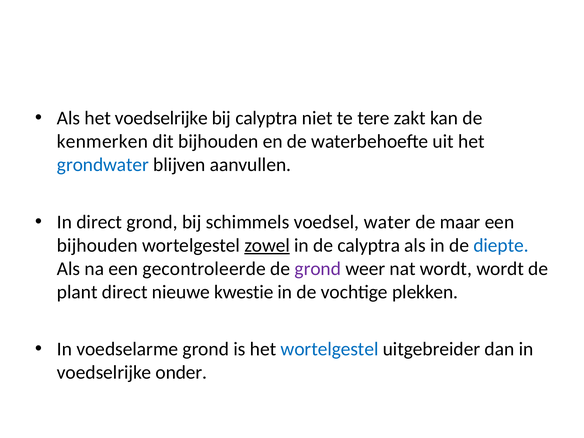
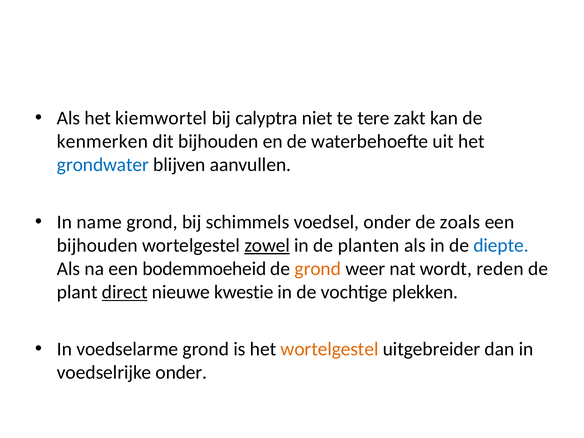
het voedselrijke: voedselrijke -> kiemwortel
In direct: direct -> name
voedsel water: water -> onder
maar: maar -> zoals
de calyptra: calyptra -> planten
gecontroleerde: gecontroleerde -> bodemmoeheid
grond at (318, 269) colour: purple -> orange
wordt wordt: wordt -> reden
direct at (125, 292) underline: none -> present
wortelgestel at (330, 349) colour: blue -> orange
